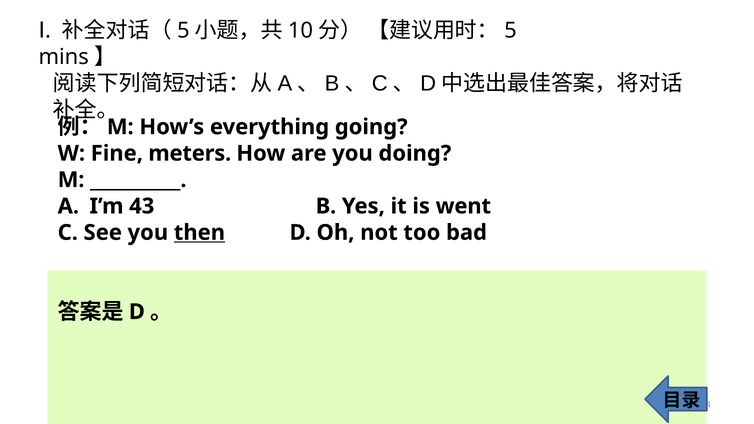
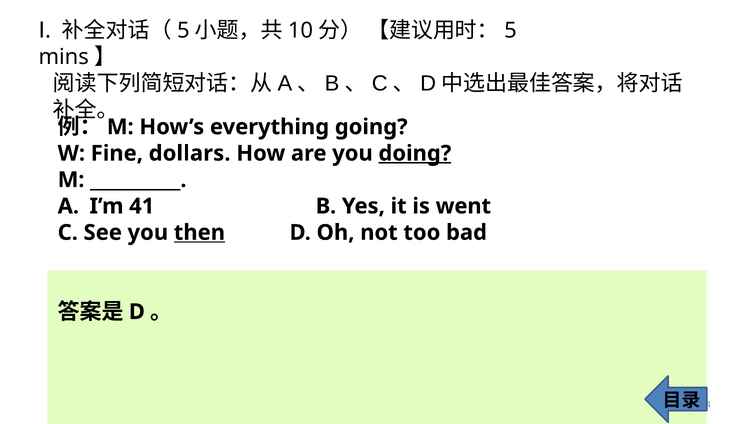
meters: meters -> dollars
doing underline: none -> present
43: 43 -> 41
